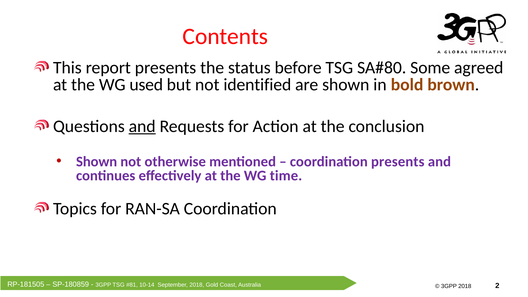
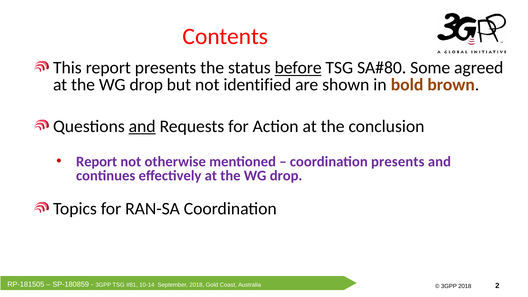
before underline: none -> present
used at (146, 85): used -> drop
Shown at (97, 162): Shown -> Report
time at (286, 176): time -> drop
